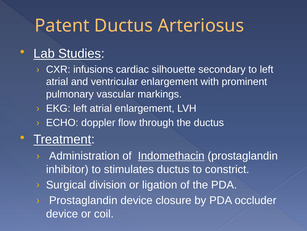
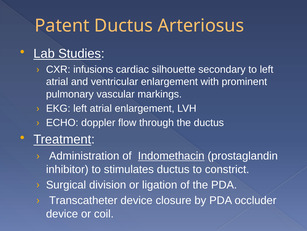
Prostaglandin at (83, 200): Prostaglandin -> Transcatheter
